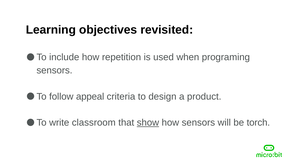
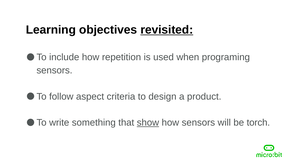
revisited underline: none -> present
appeal: appeal -> aspect
classroom: classroom -> something
